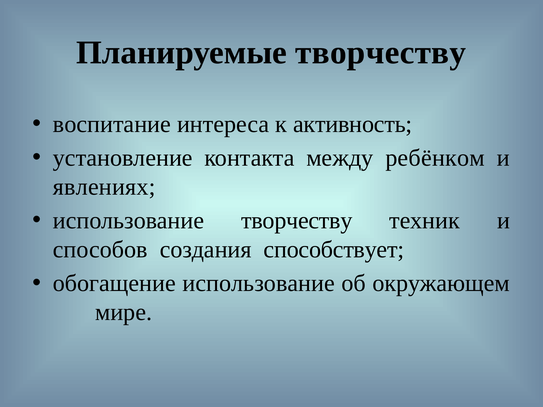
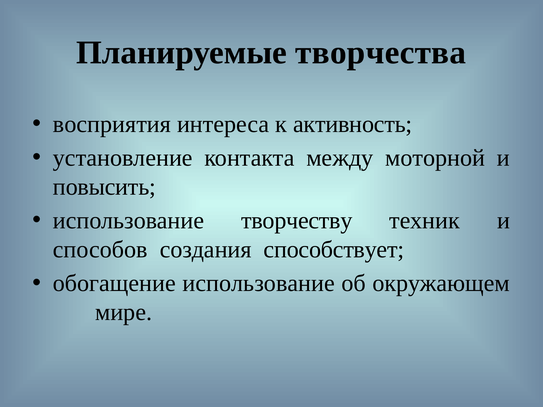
Планируемые творчеству: творчеству -> творчества
воспитание: воспитание -> восприятия
ребёнком: ребёнком -> моторной
явлениях: явлениях -> повысить
